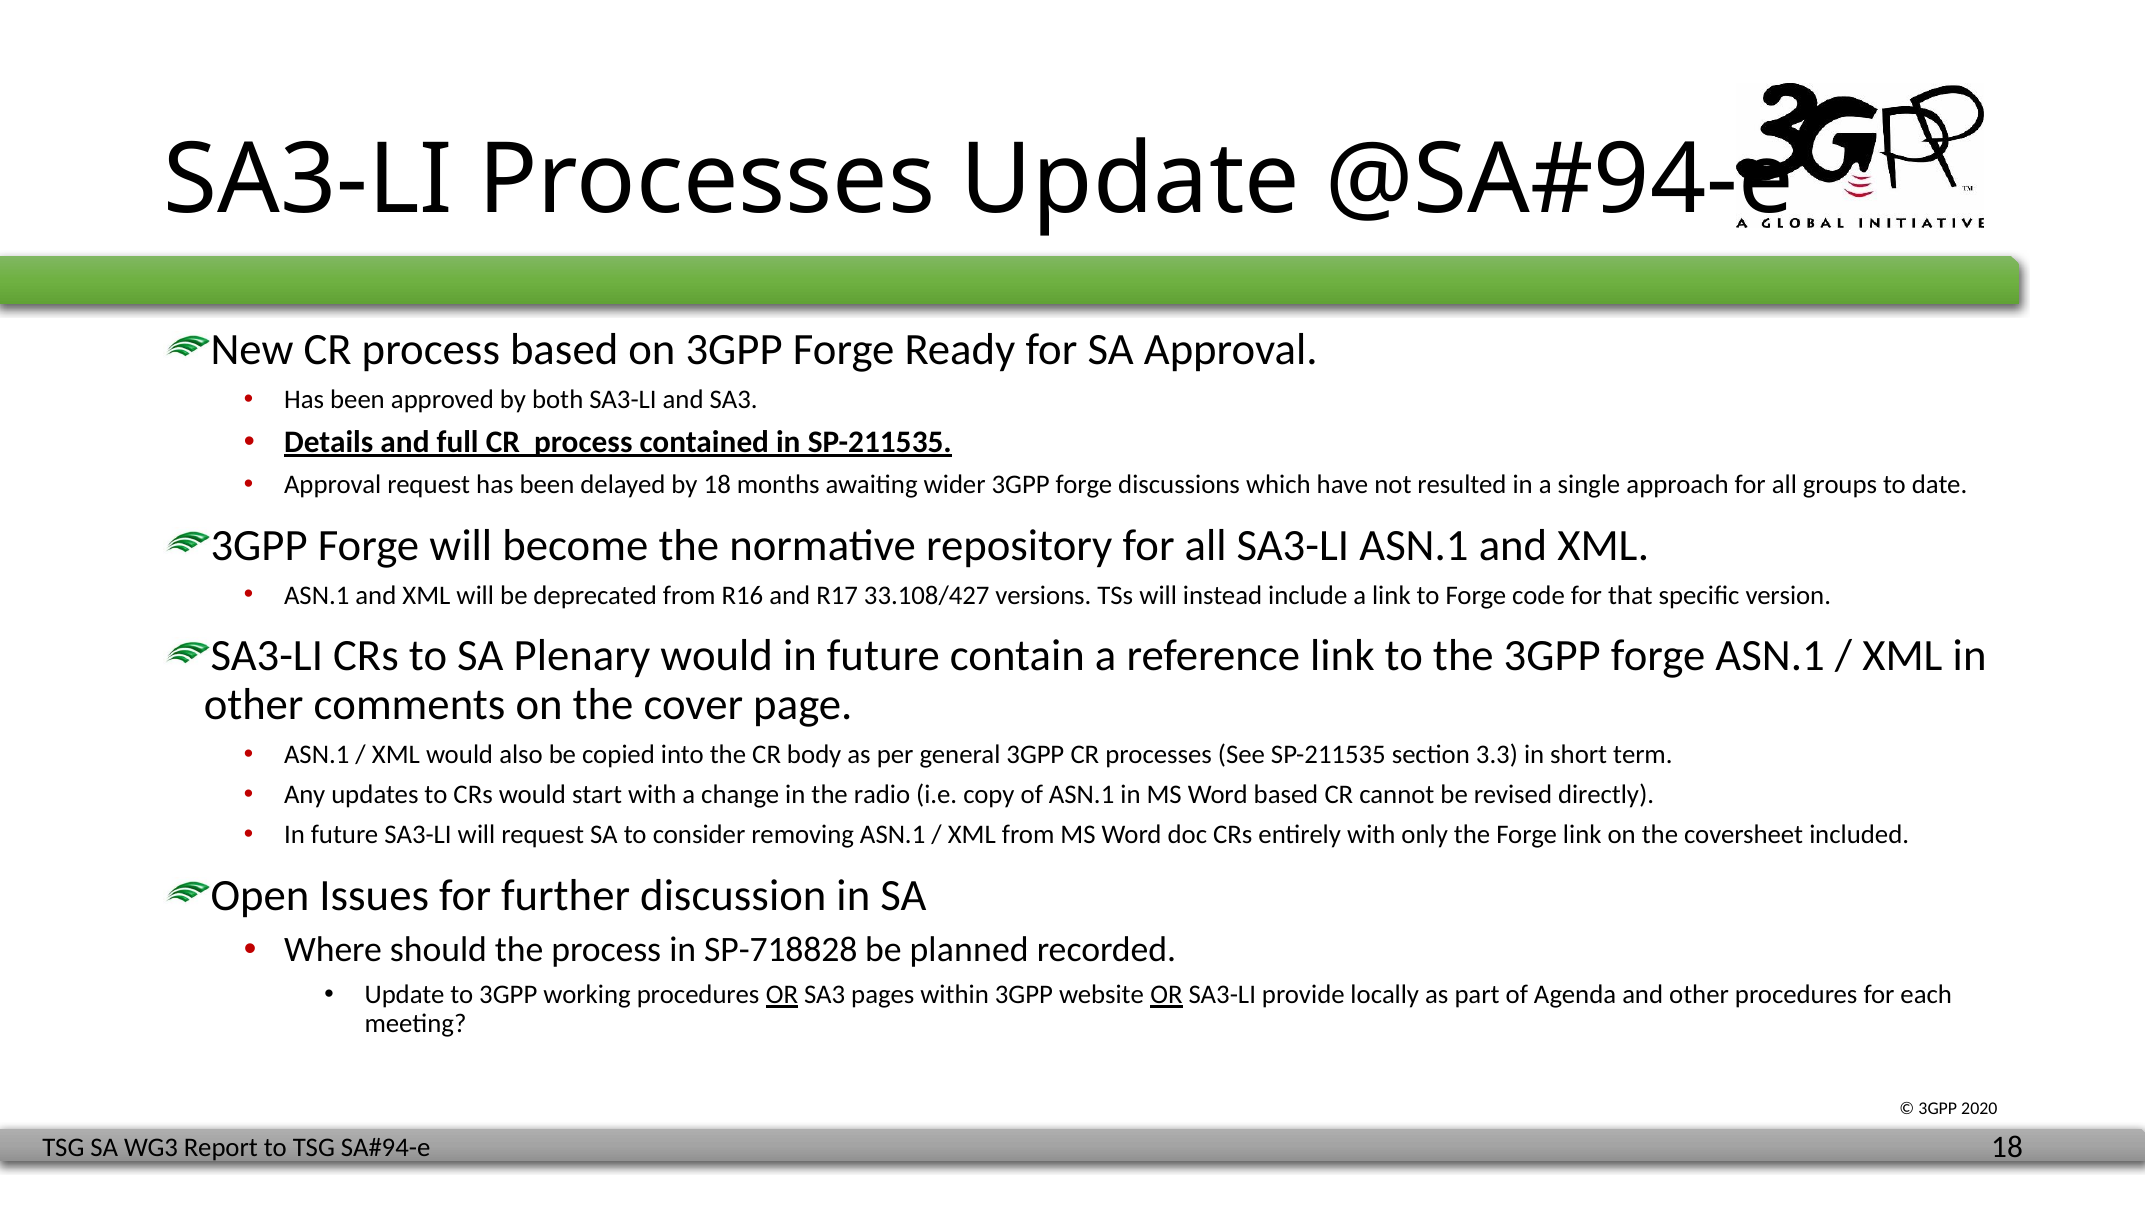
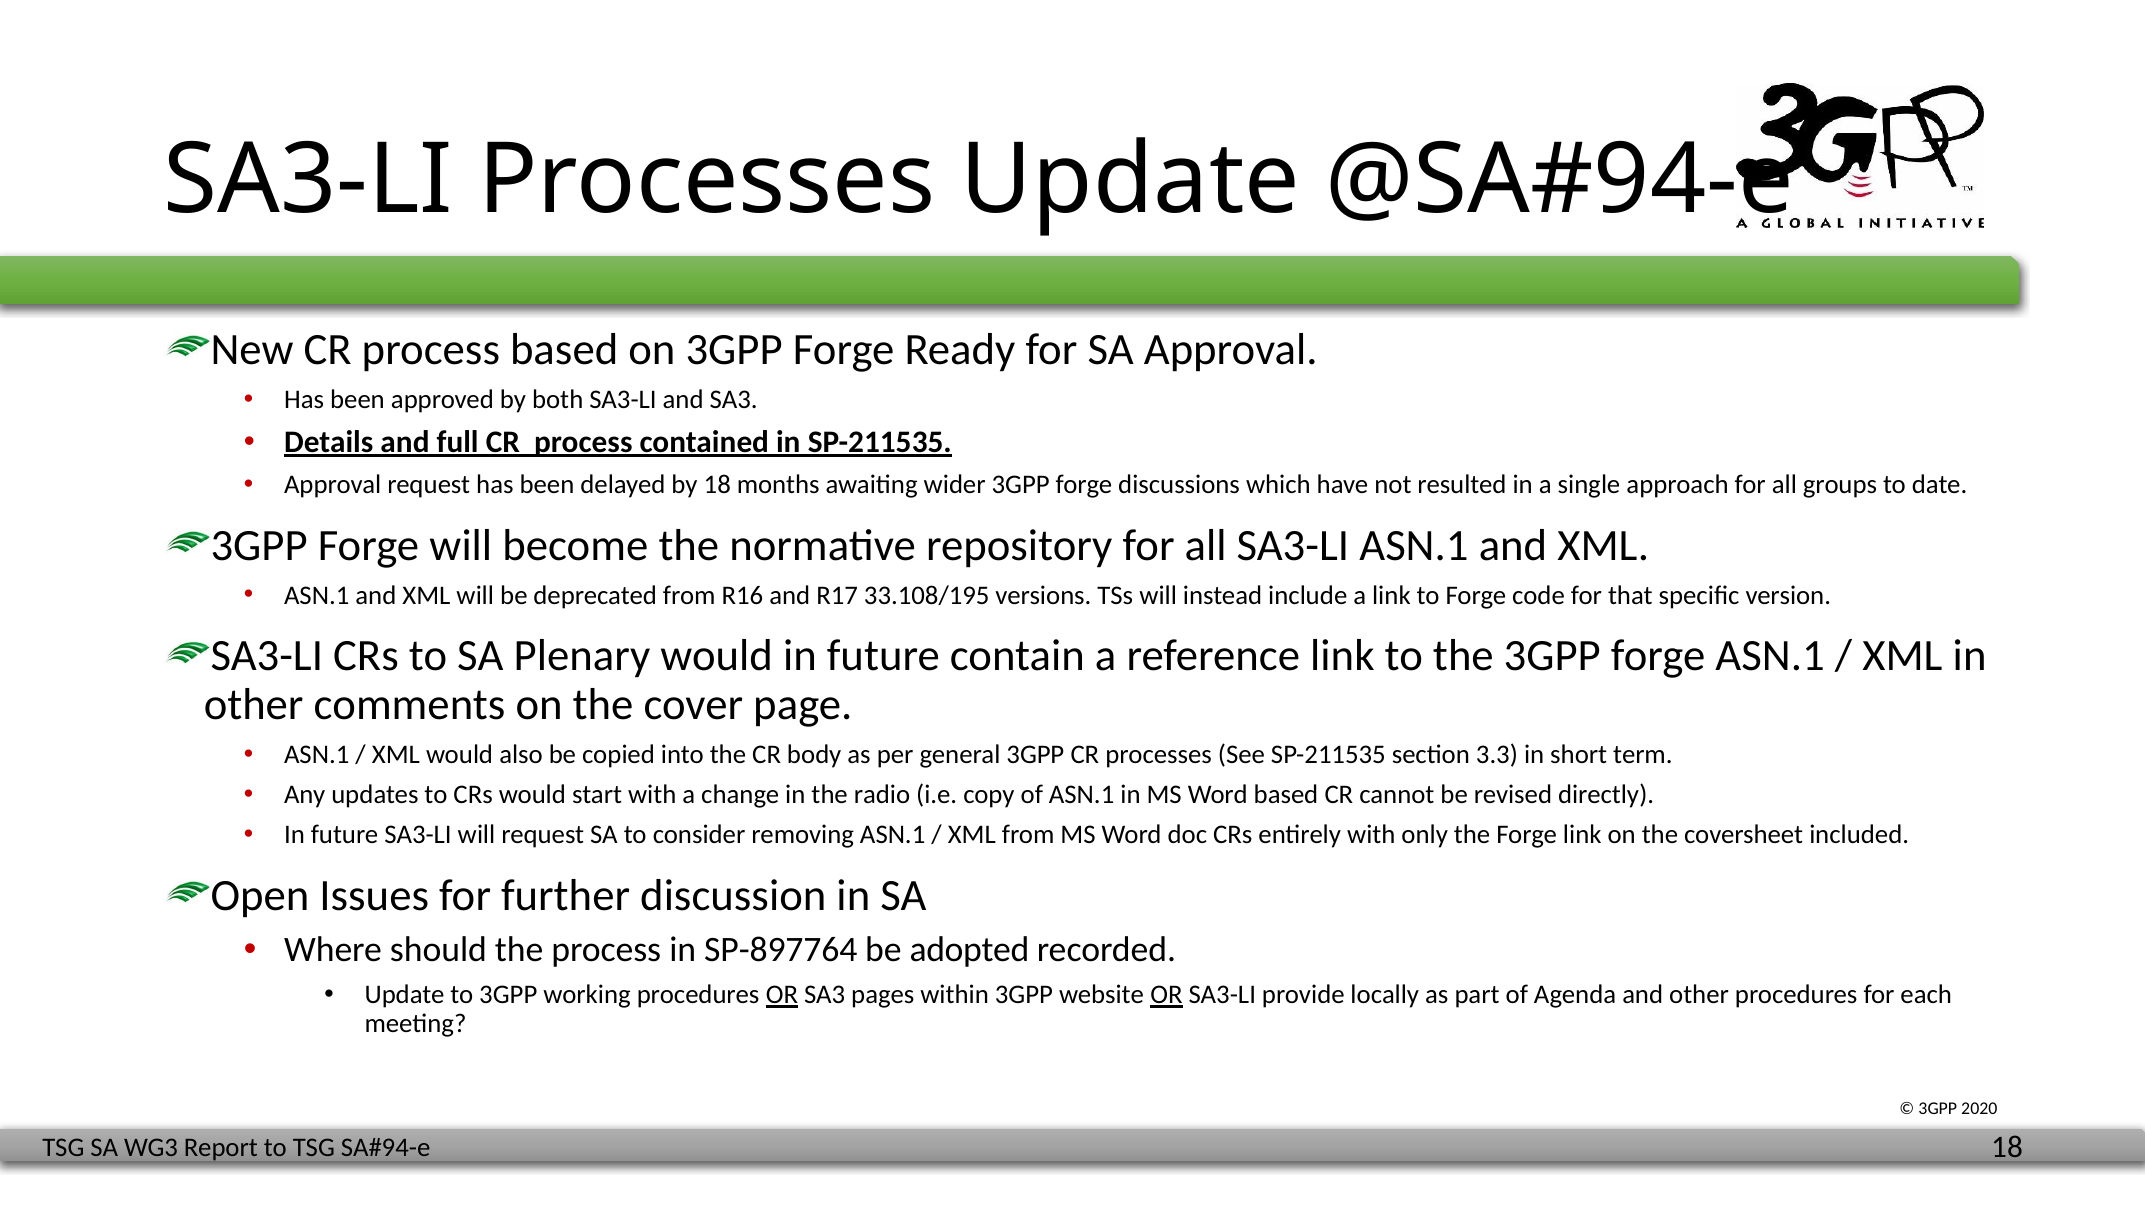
33.108/427: 33.108/427 -> 33.108/195
SP-718828: SP-718828 -> SP-897764
planned: planned -> adopted
